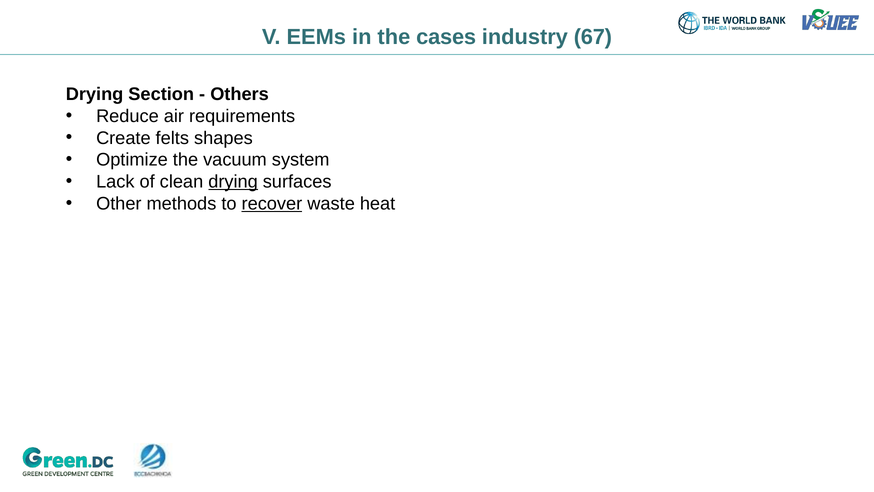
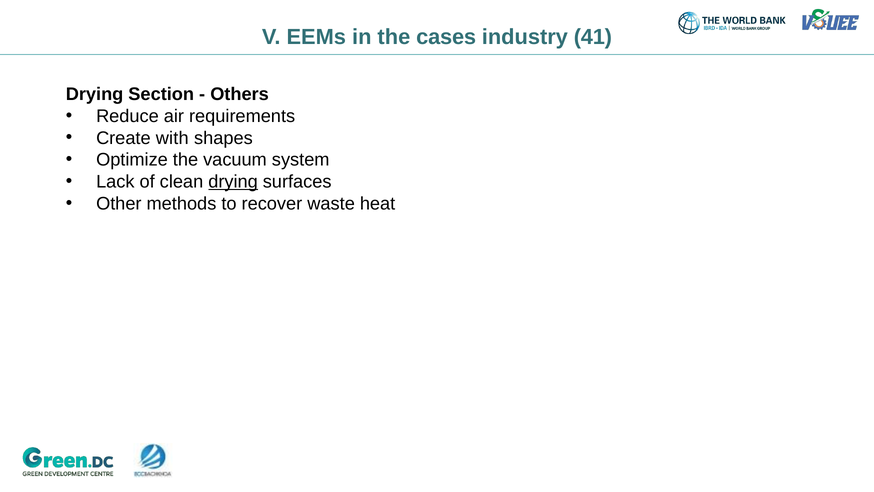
67: 67 -> 41
felts: felts -> with
recover underline: present -> none
